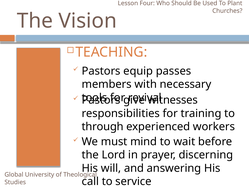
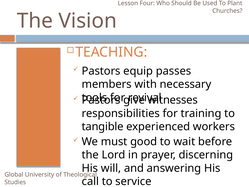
through: through -> tangible
mind: mind -> good
